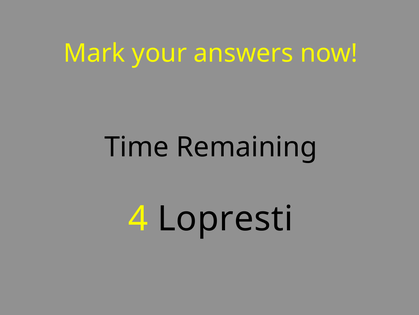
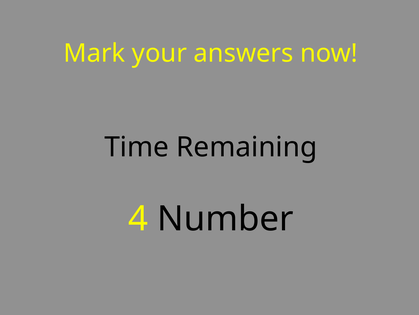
Lopresti: Lopresti -> Number
